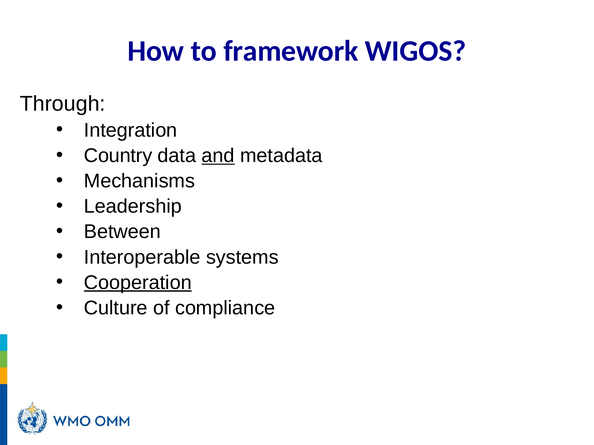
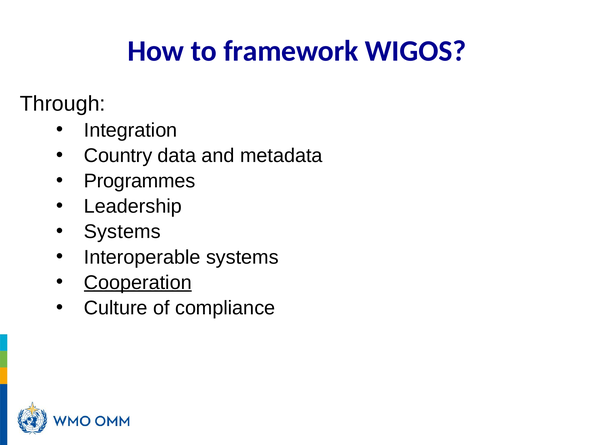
and underline: present -> none
Mechanisms: Mechanisms -> Programmes
Between at (122, 232): Between -> Systems
